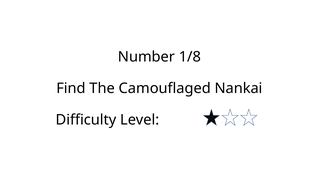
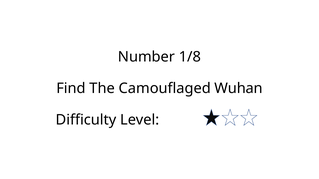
Nankai: Nankai -> Wuhan
